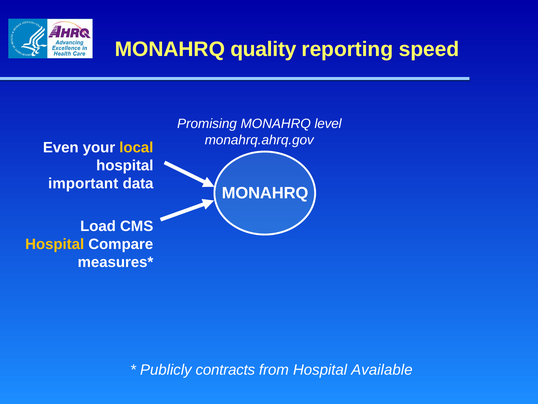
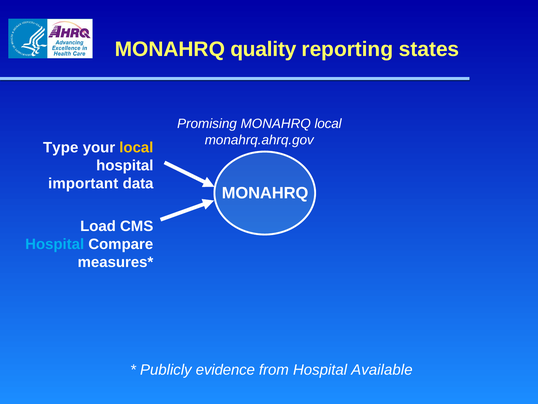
speed: speed -> states
MONAHRQ level: level -> local
Even: Even -> Type
Hospital at (55, 244) colour: yellow -> light blue
contracts: contracts -> evidence
